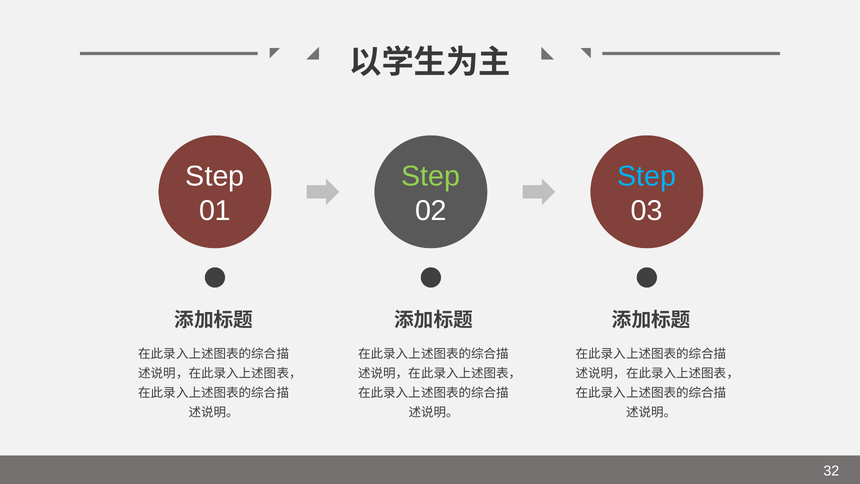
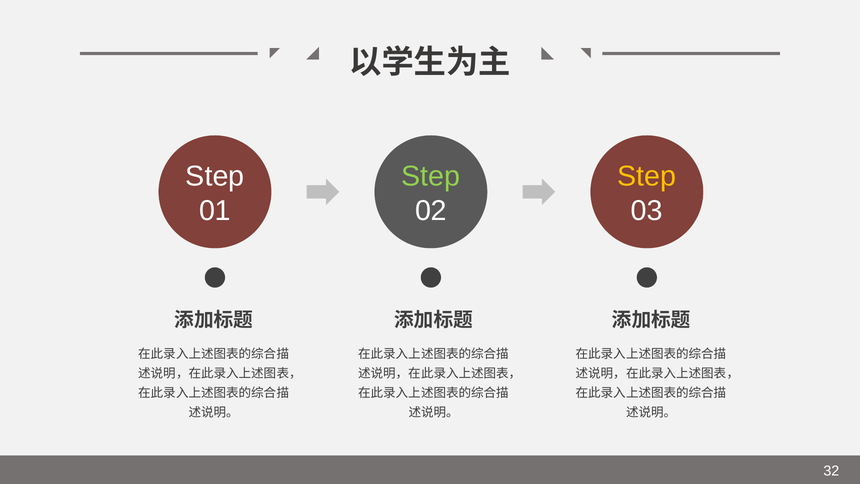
Step at (647, 176) colour: light blue -> yellow
